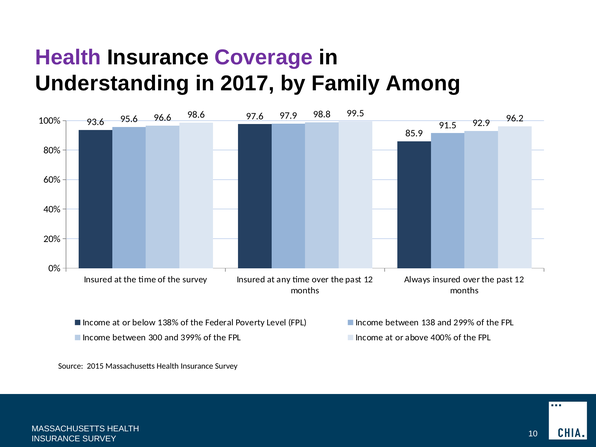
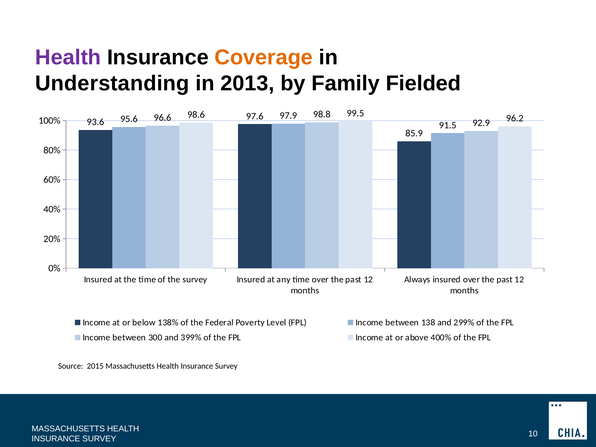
Coverage colour: purple -> orange
2017: 2017 -> 2013
Among: Among -> Fielded
